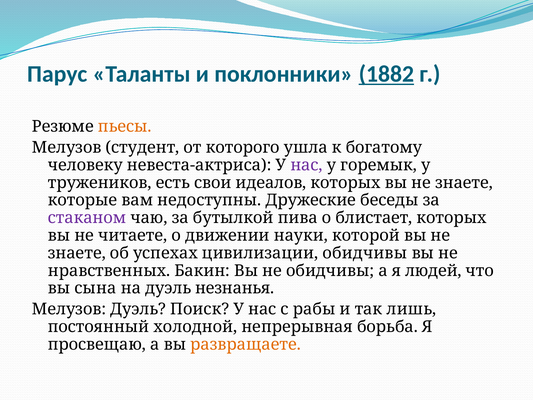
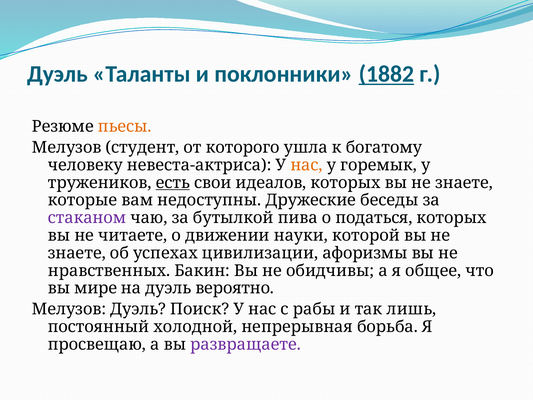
Парус at (57, 74): Парус -> Дуэль
нас at (307, 165) colour: purple -> orange
есть underline: none -> present
блистает: блистает -> податься
цивилизации обидчивы: обидчивы -> афоризмы
людей: людей -> общее
сына: сына -> мире
незнанья: незнанья -> вероятно
развращаете colour: orange -> purple
